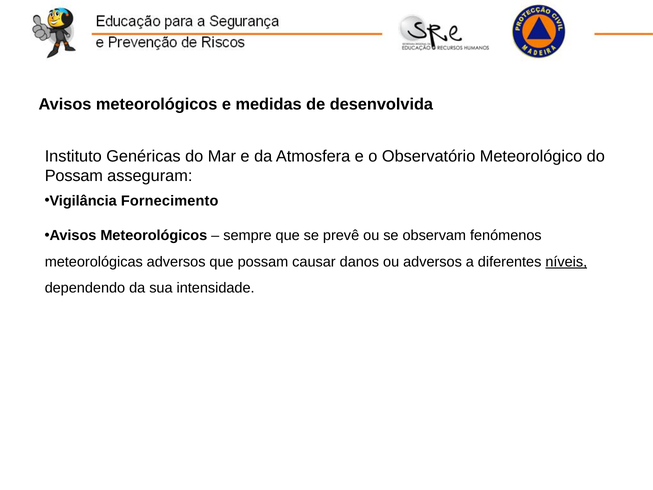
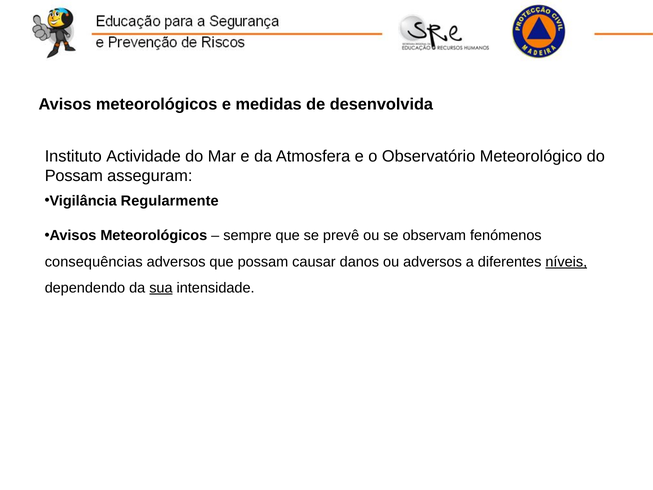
Genéricas: Genéricas -> Actividade
Fornecimento: Fornecimento -> Regularmente
meteorológicas: meteorológicas -> consequências
sua underline: none -> present
